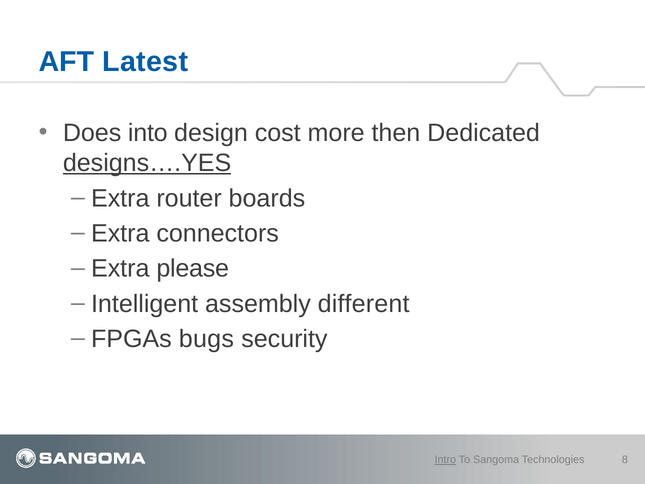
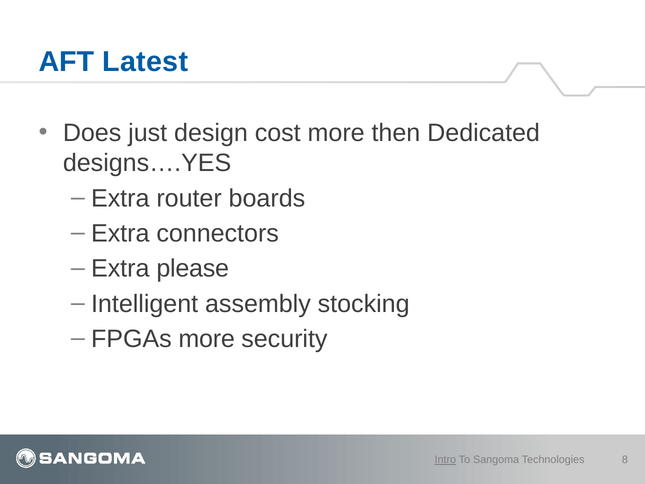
into: into -> just
designs….YES underline: present -> none
different: different -> stocking
FPGAs bugs: bugs -> more
